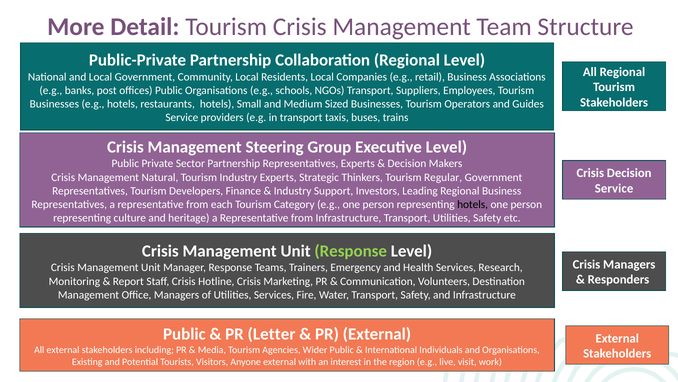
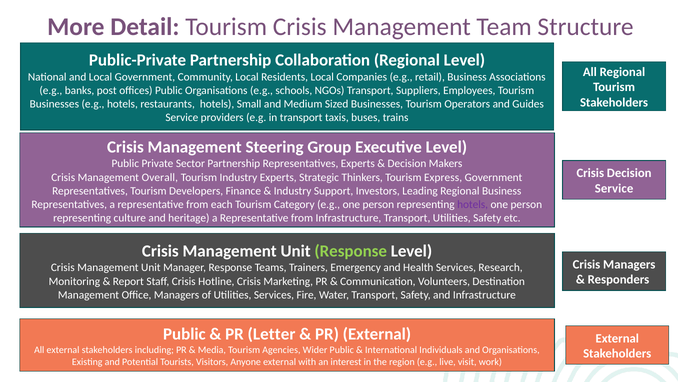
Natural: Natural -> Overall
Regular: Regular -> Express
hotels at (473, 204) colour: black -> purple
